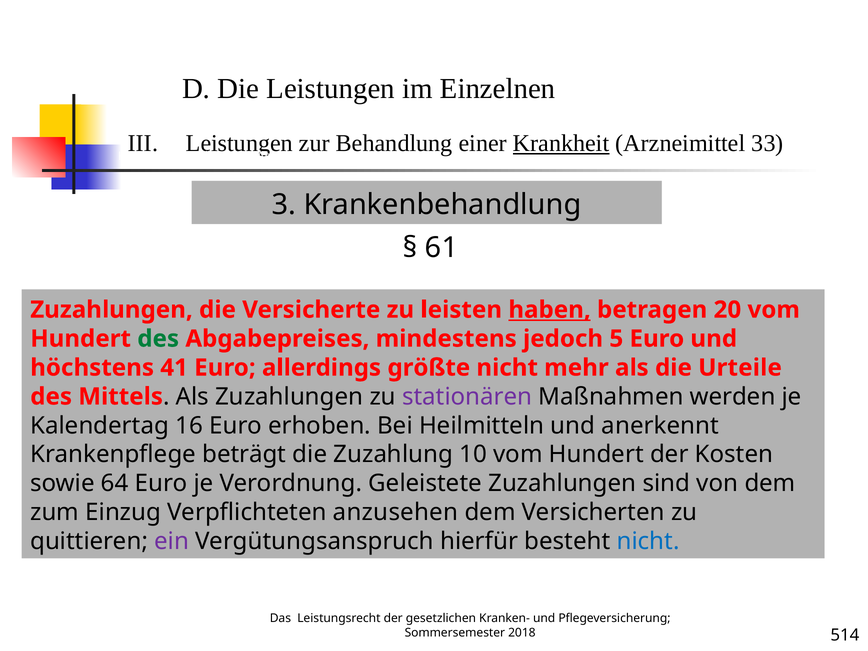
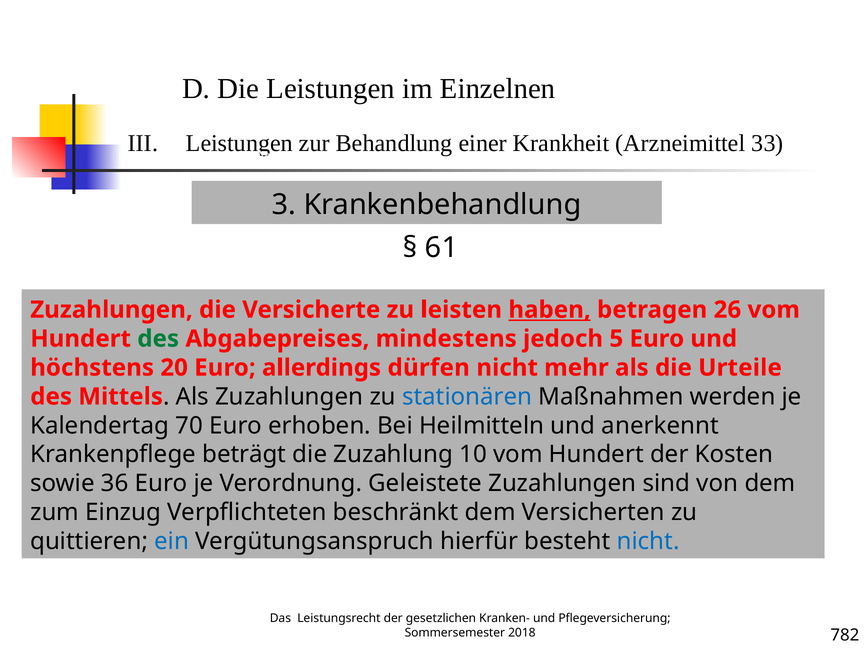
Krankheit underline: present -> none
20: 20 -> 26
41: 41 -> 20
größte: größte -> dürfen
stationären colour: purple -> blue
16: 16 -> 70
64: 64 -> 36
anzusehen: anzusehen -> beschränkt
ein colour: purple -> blue
514: 514 -> 782
